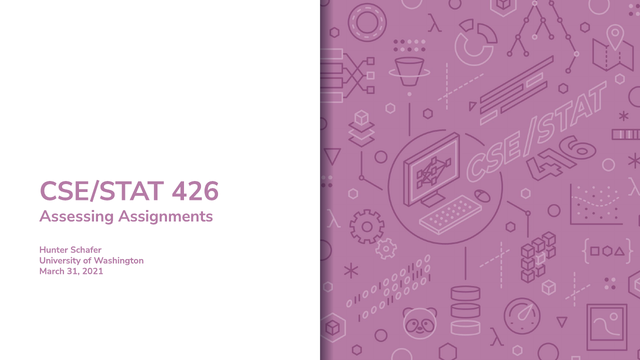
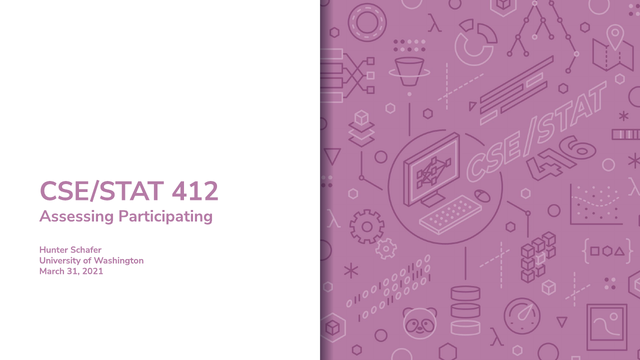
426: 426 -> 412
Assignments: Assignments -> Participating
